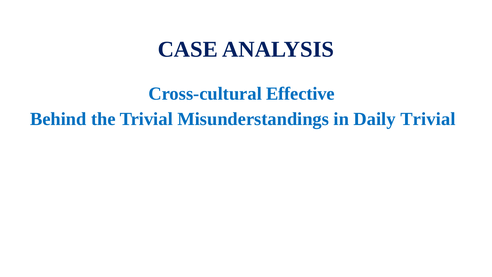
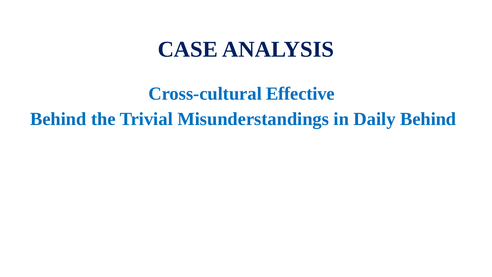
Daily Trivial: Trivial -> Behind
